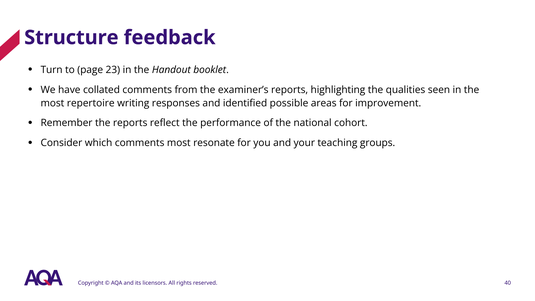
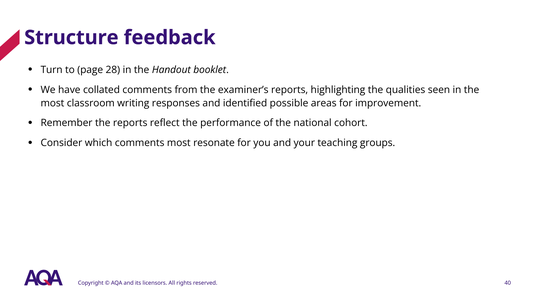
23: 23 -> 28
repertoire: repertoire -> classroom
